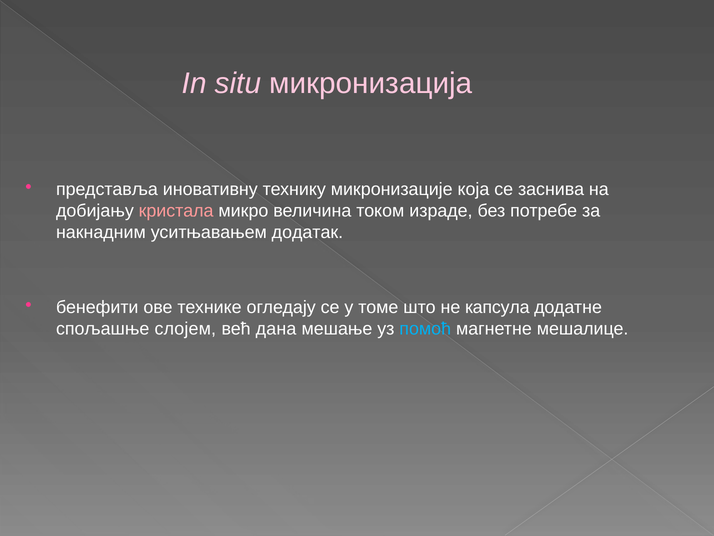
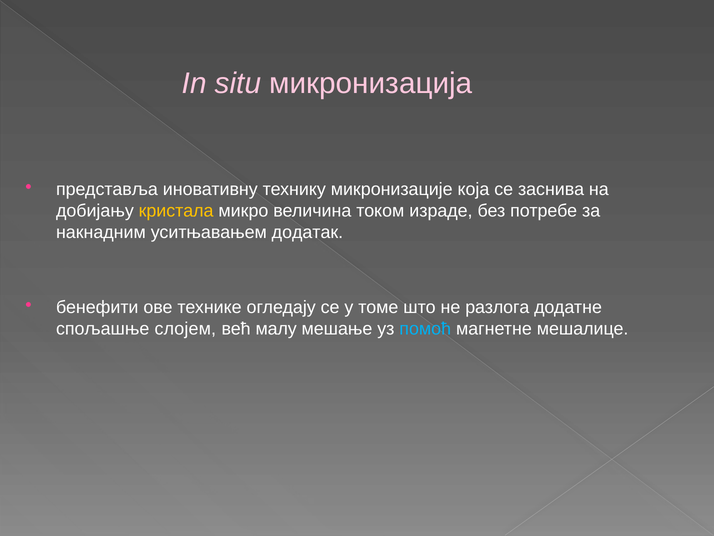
кристала colour: pink -> yellow
капсула: капсула -> разлога
дана: дана -> малу
